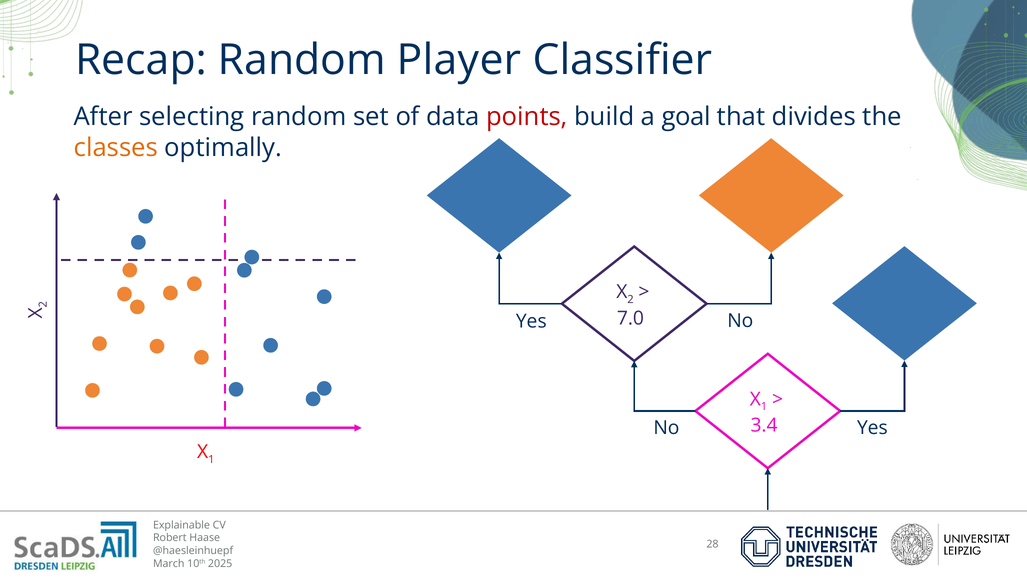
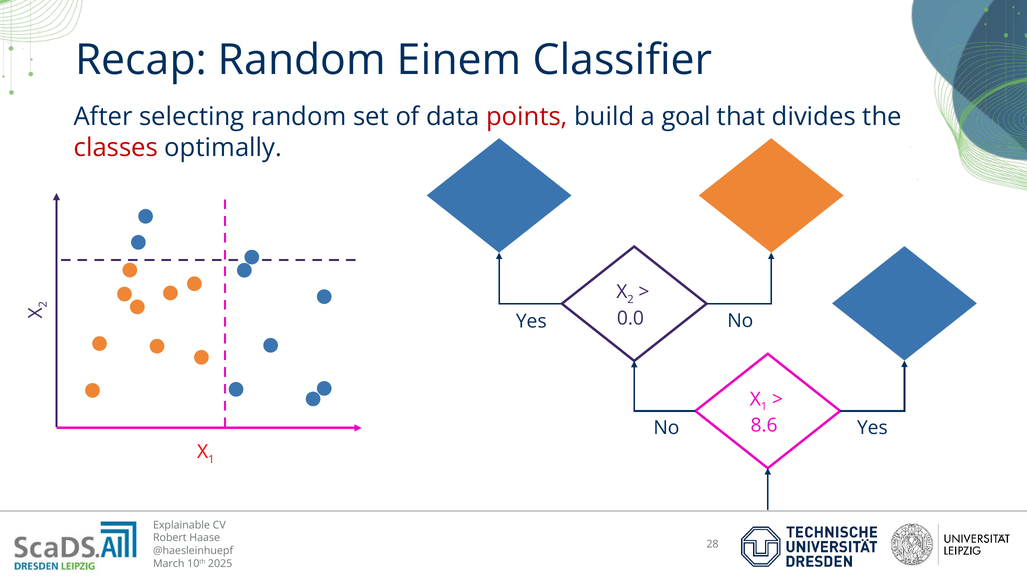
Player: Player -> Einem
classes colour: orange -> red
7.0: 7.0 -> 0.0
3.4: 3.4 -> 8.6
